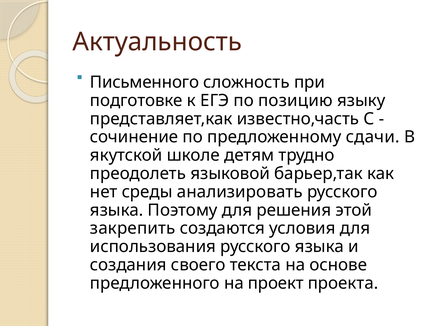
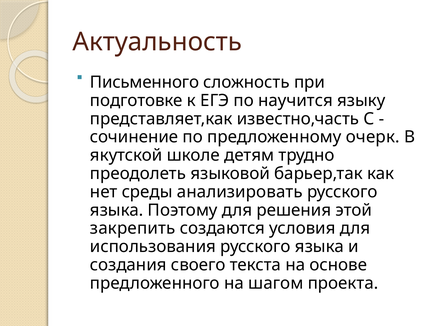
позицию: позицию -> научится
сдачи: сдачи -> очерк
проект: проект -> шагом
